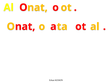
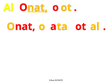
nat underline: none -> present
